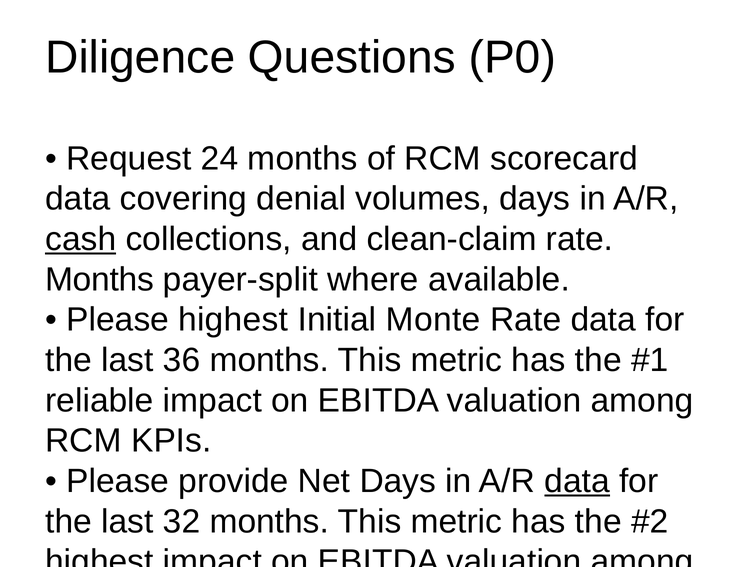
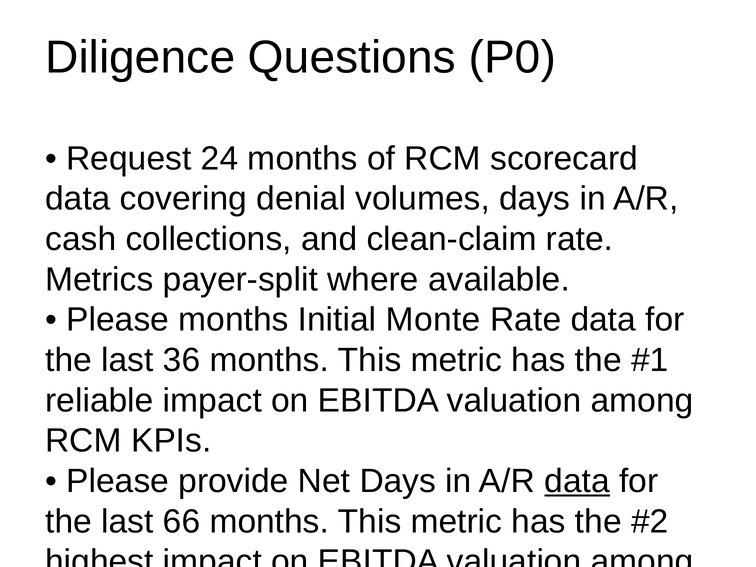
cash at (81, 239) underline: present -> none
Months at (100, 280): Months -> Metrics
Please highest: highest -> months
32: 32 -> 66
